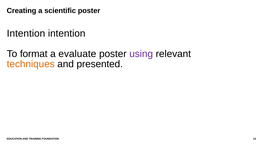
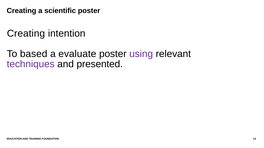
Intention at (26, 33): Intention -> Creating
format: format -> based
techniques colour: orange -> purple
